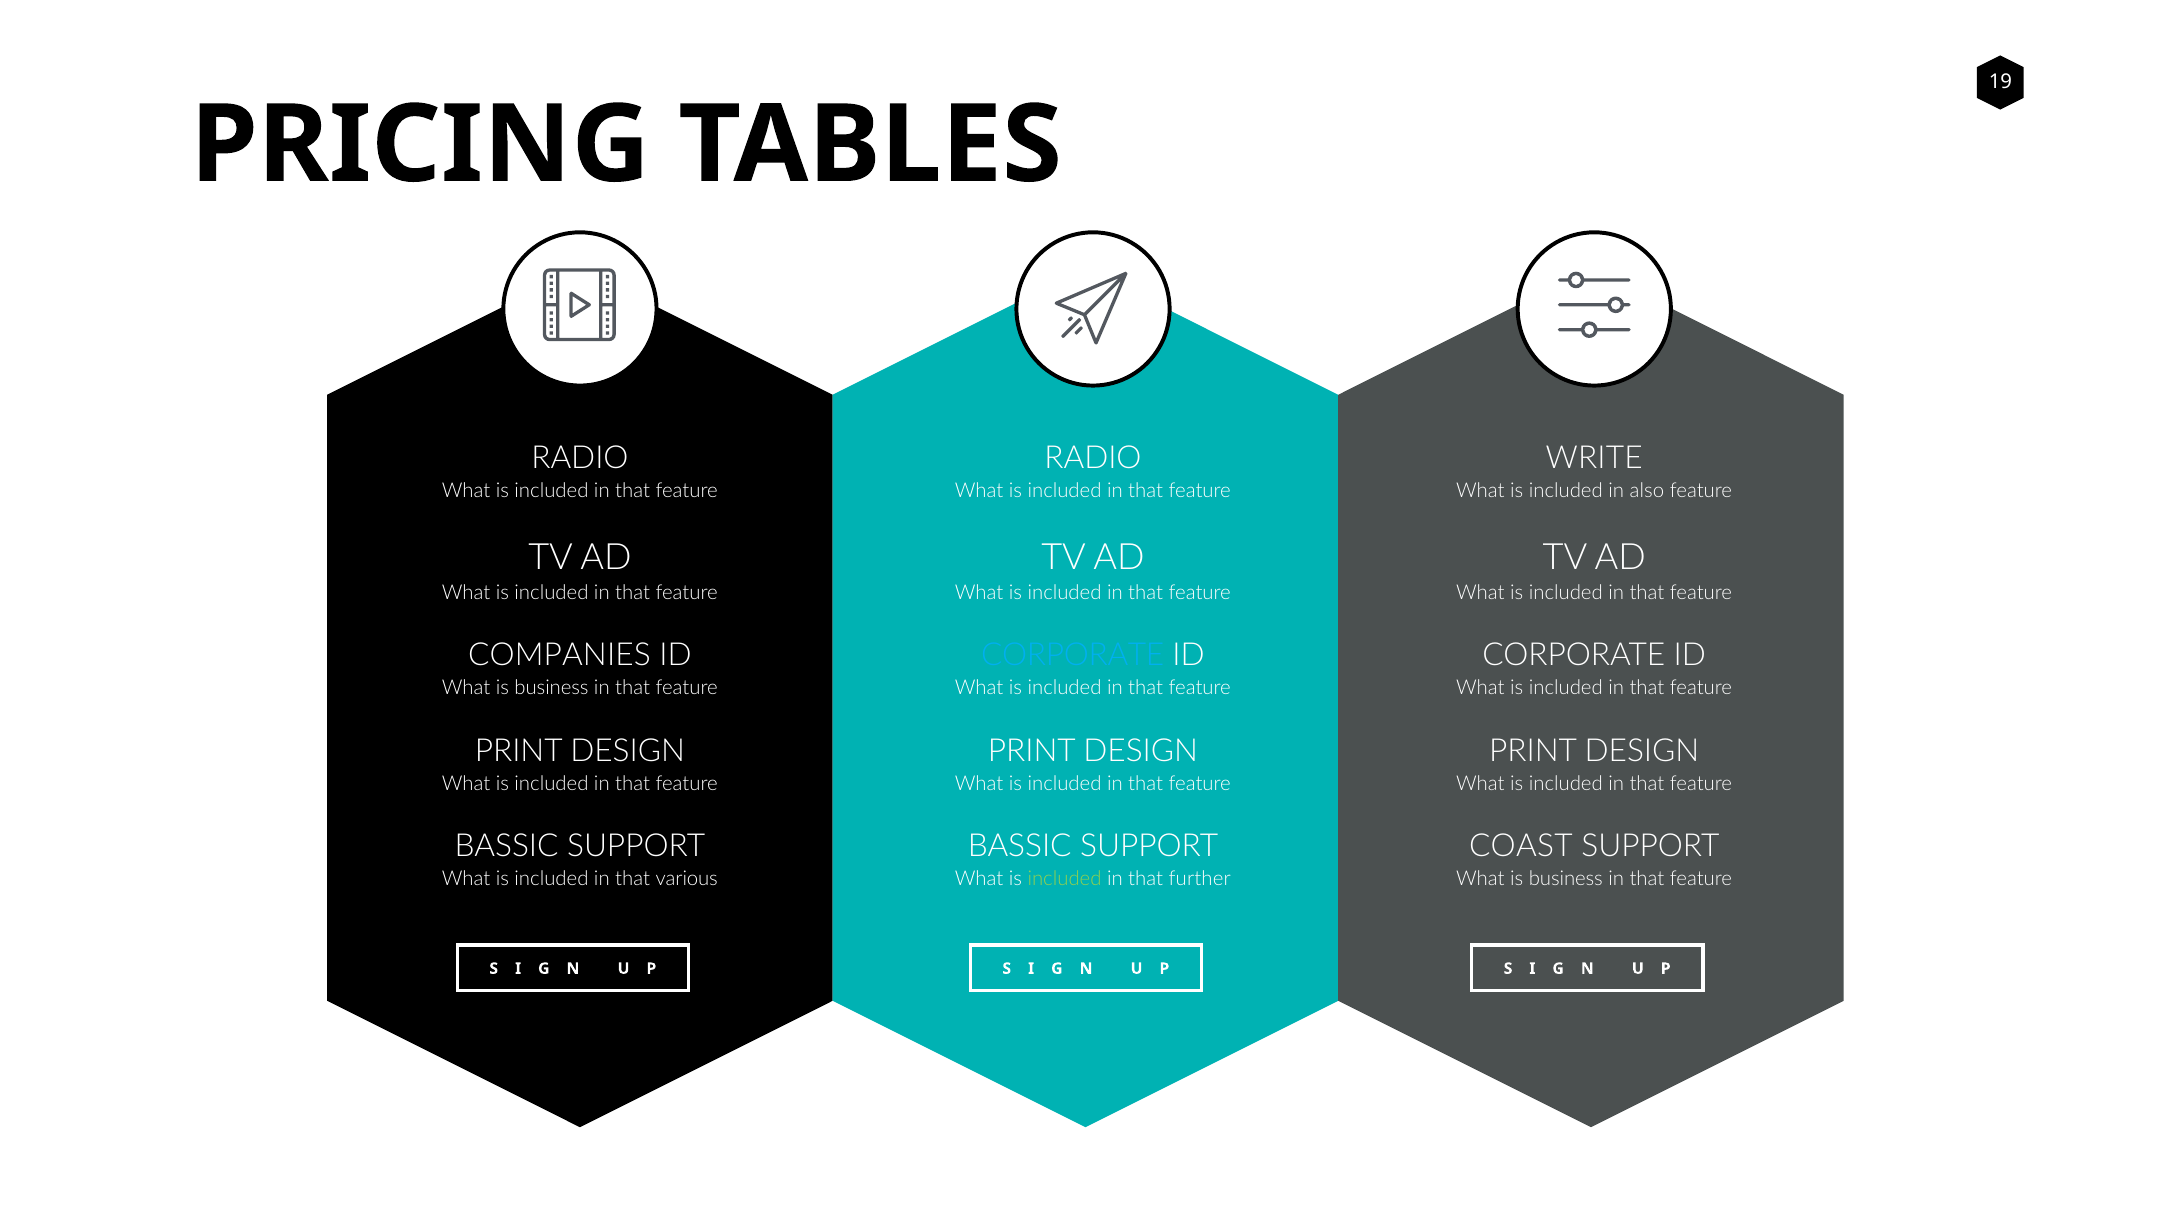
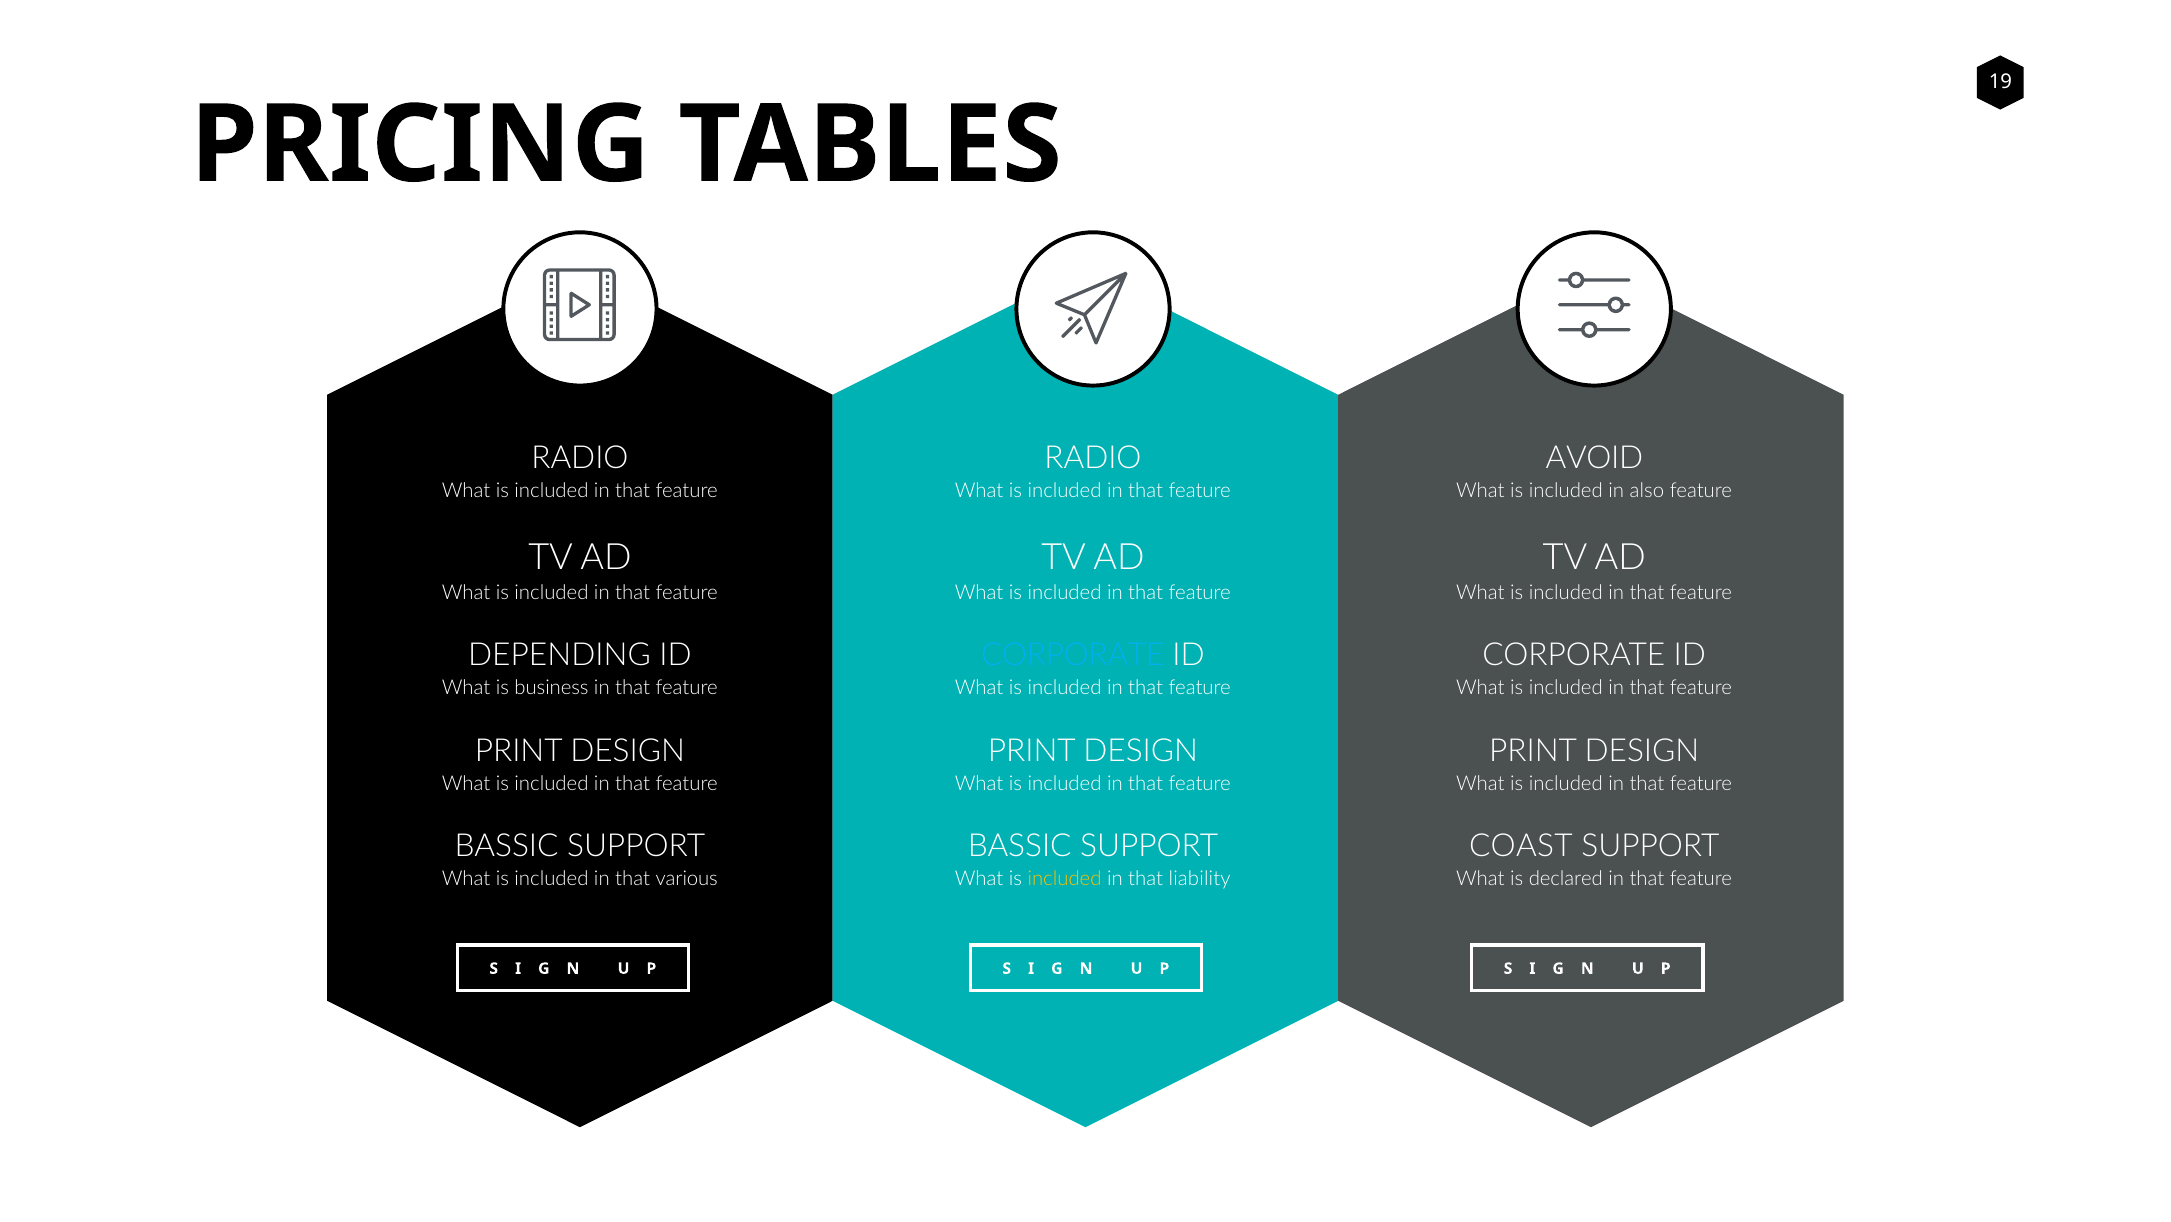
WRITE: WRITE -> AVOID
COMPANIES: COMPANIES -> DEPENDING
included at (1065, 879) colour: light green -> yellow
further: further -> liability
business at (1566, 879): business -> declared
